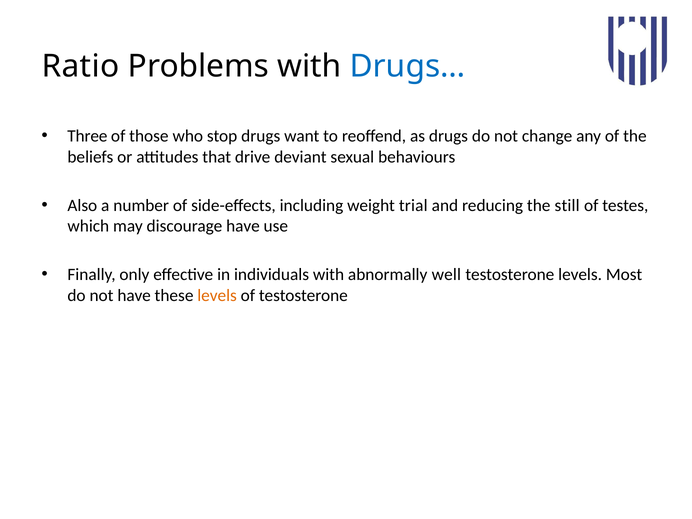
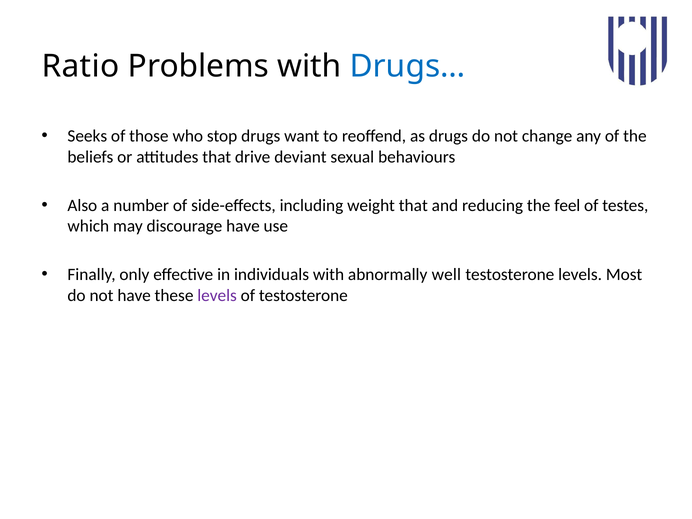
Three: Three -> Seeks
weight trial: trial -> that
still: still -> feel
levels at (217, 295) colour: orange -> purple
